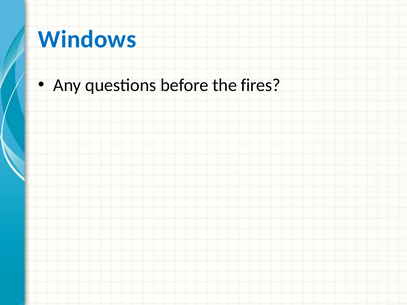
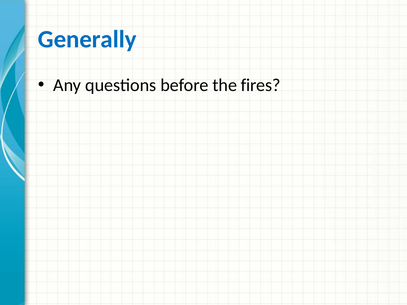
Windows: Windows -> Generally
